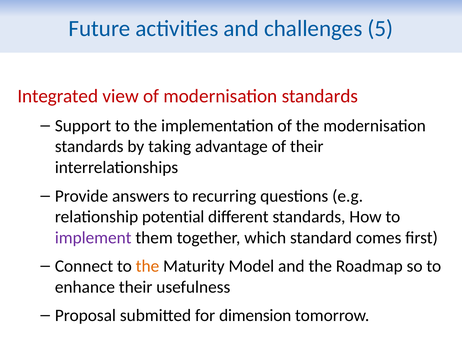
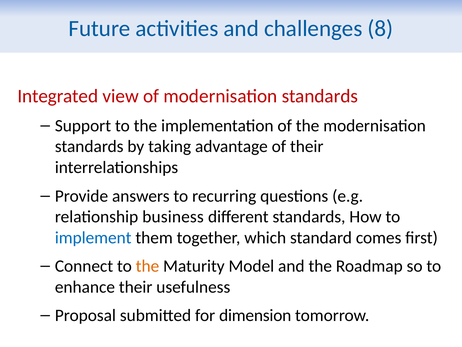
5: 5 -> 8
potential: potential -> business
implement colour: purple -> blue
